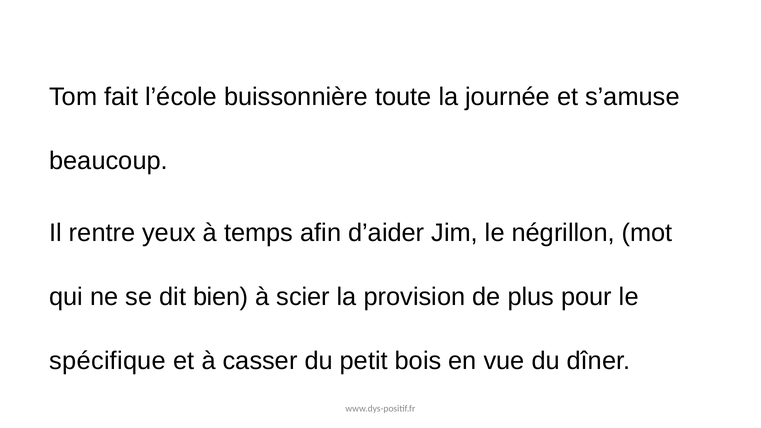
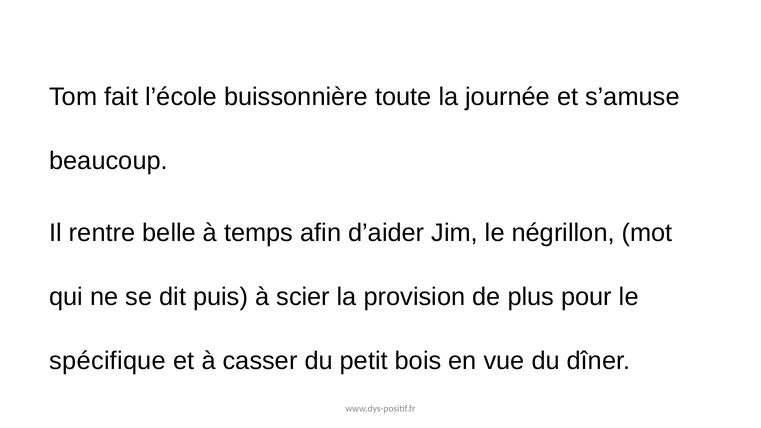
yeux: yeux -> belle
bien: bien -> puis
